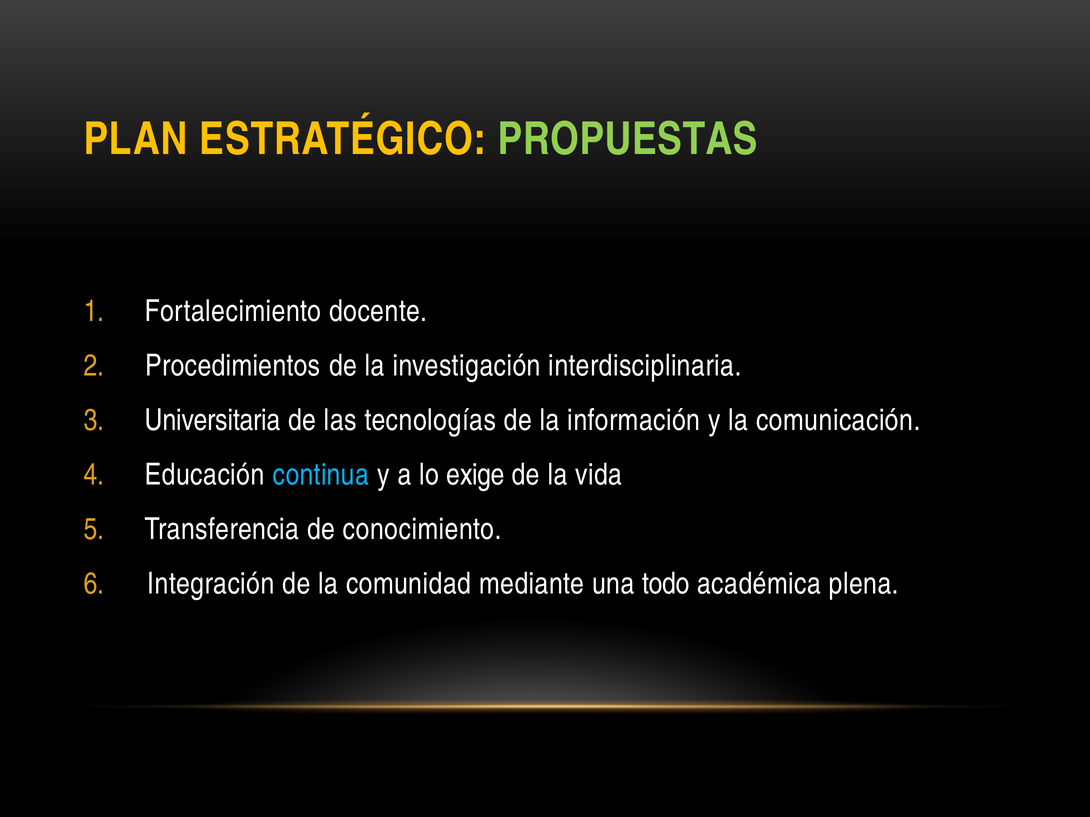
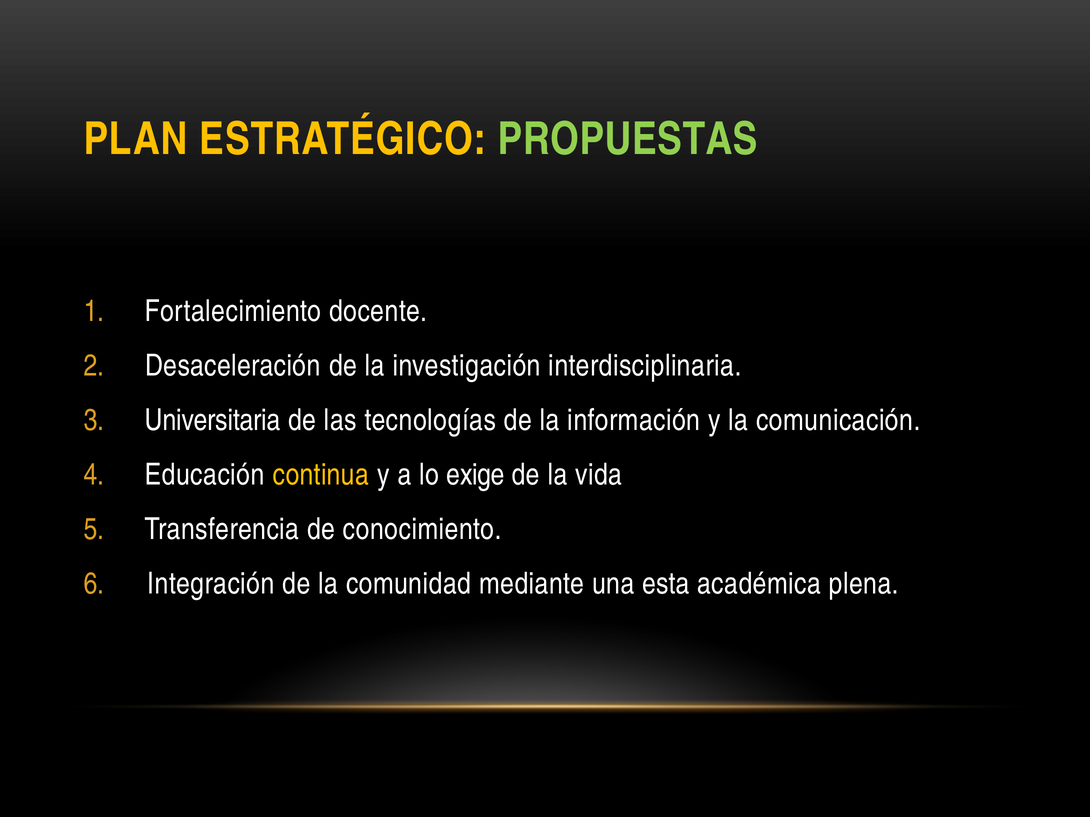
Procedimientos: Procedimientos -> Desaceleración
continua colour: light blue -> yellow
todo: todo -> esta
